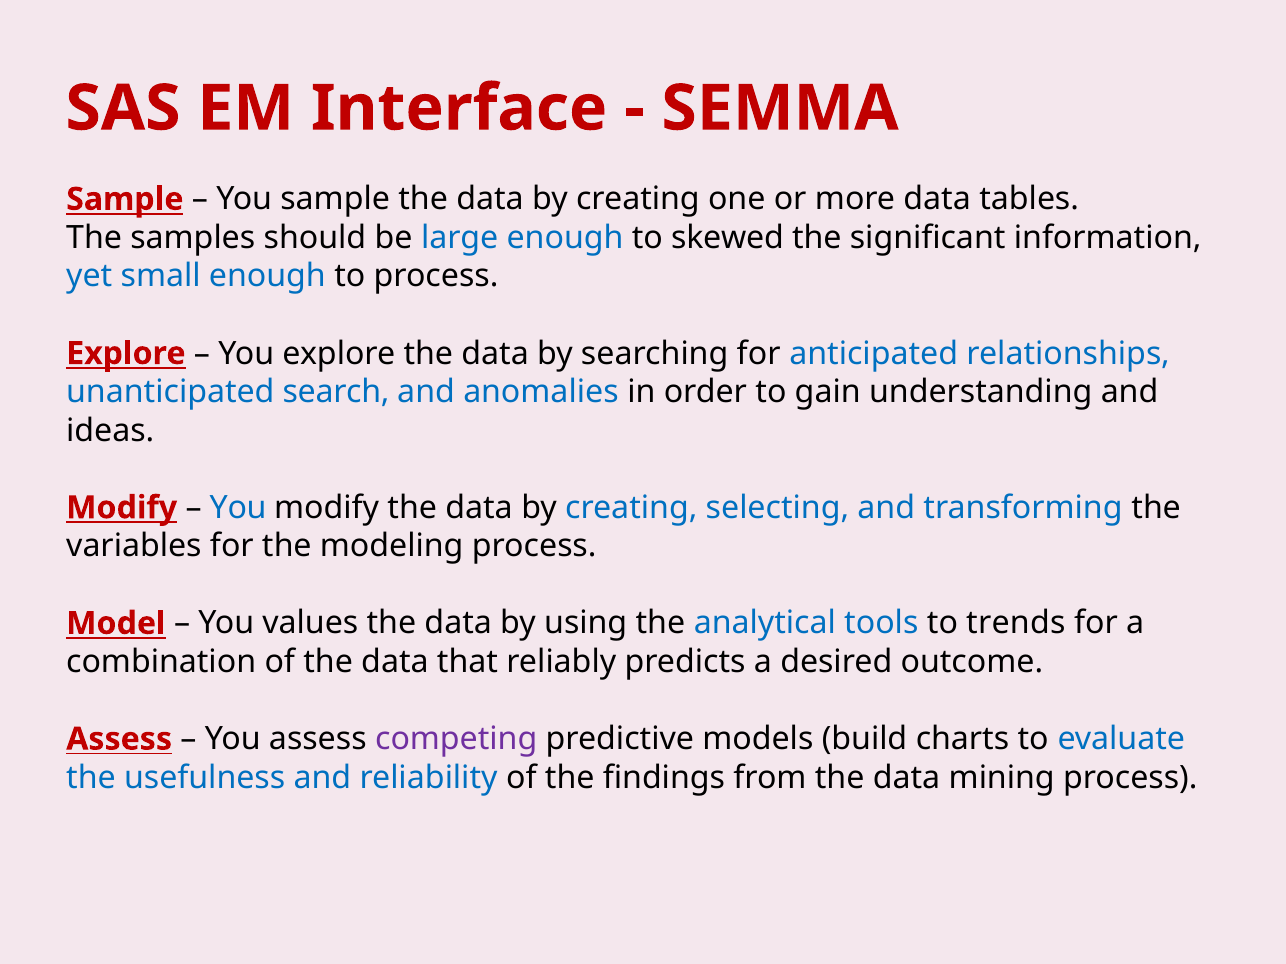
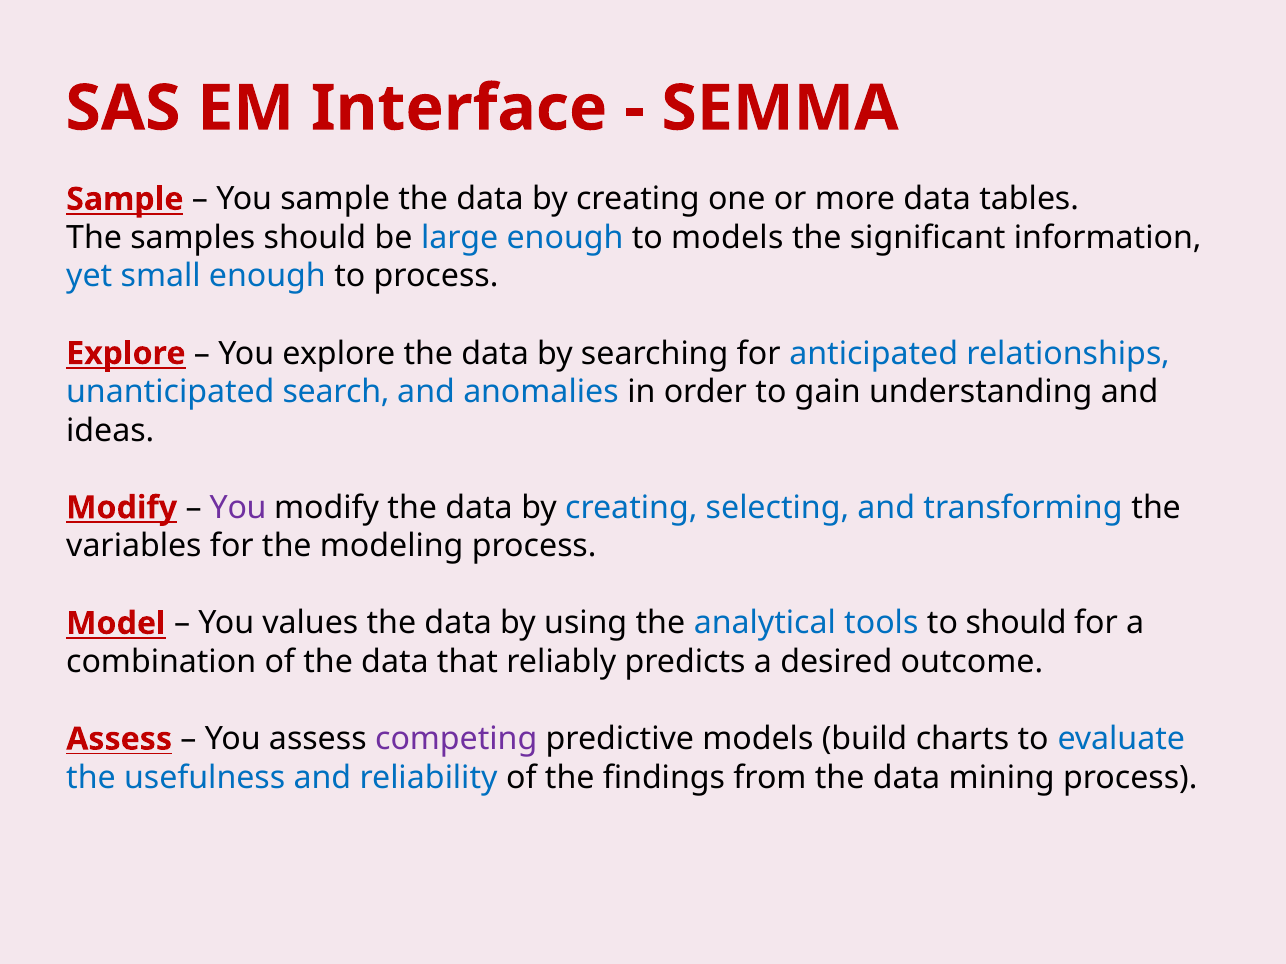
to skewed: skewed -> models
You at (238, 508) colour: blue -> purple
to trends: trends -> should
